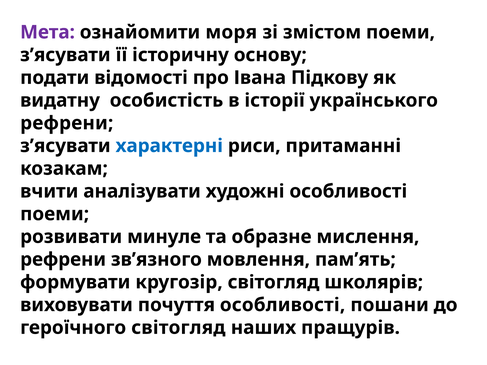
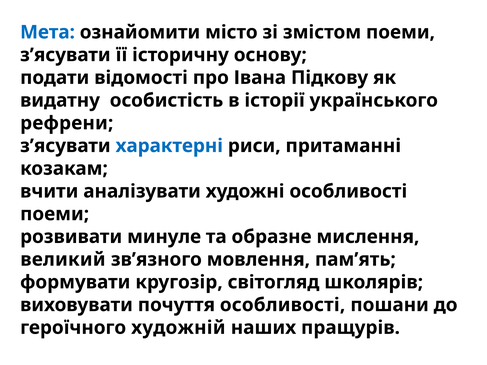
Мета colour: purple -> blue
моря: моря -> місто
рефрени at (63, 260): рефрени -> великий
героїчного світогляд: світогляд -> художній
